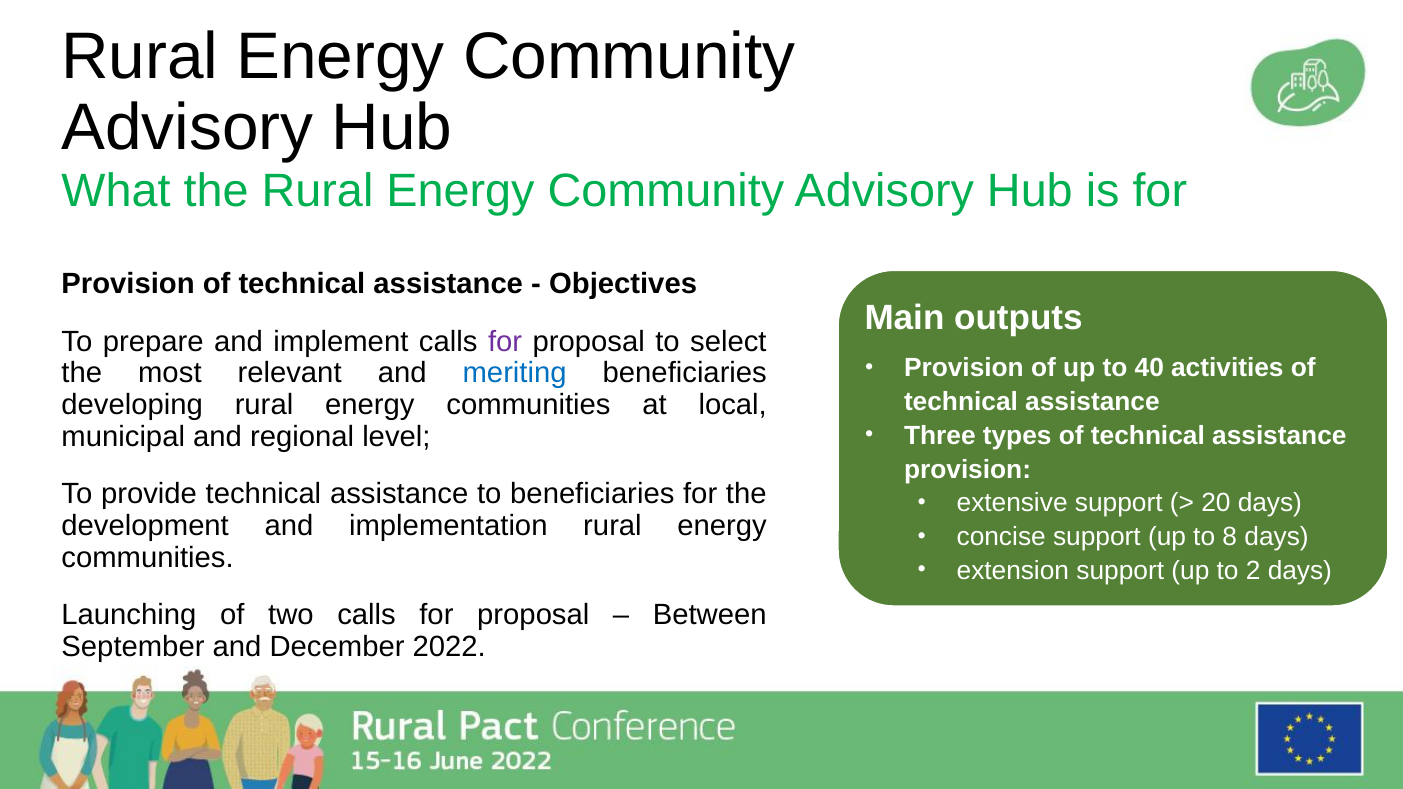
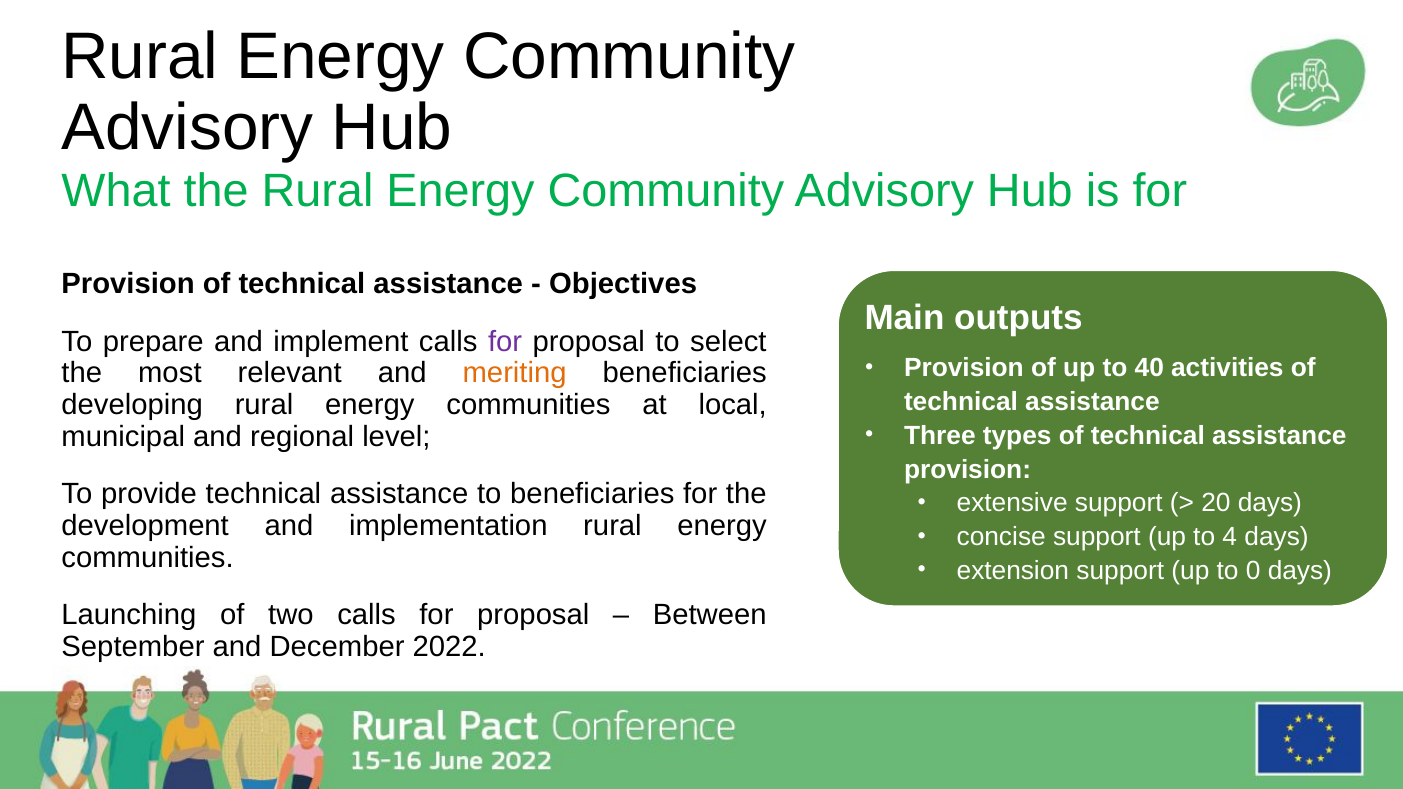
meriting colour: blue -> orange
8: 8 -> 4
2: 2 -> 0
